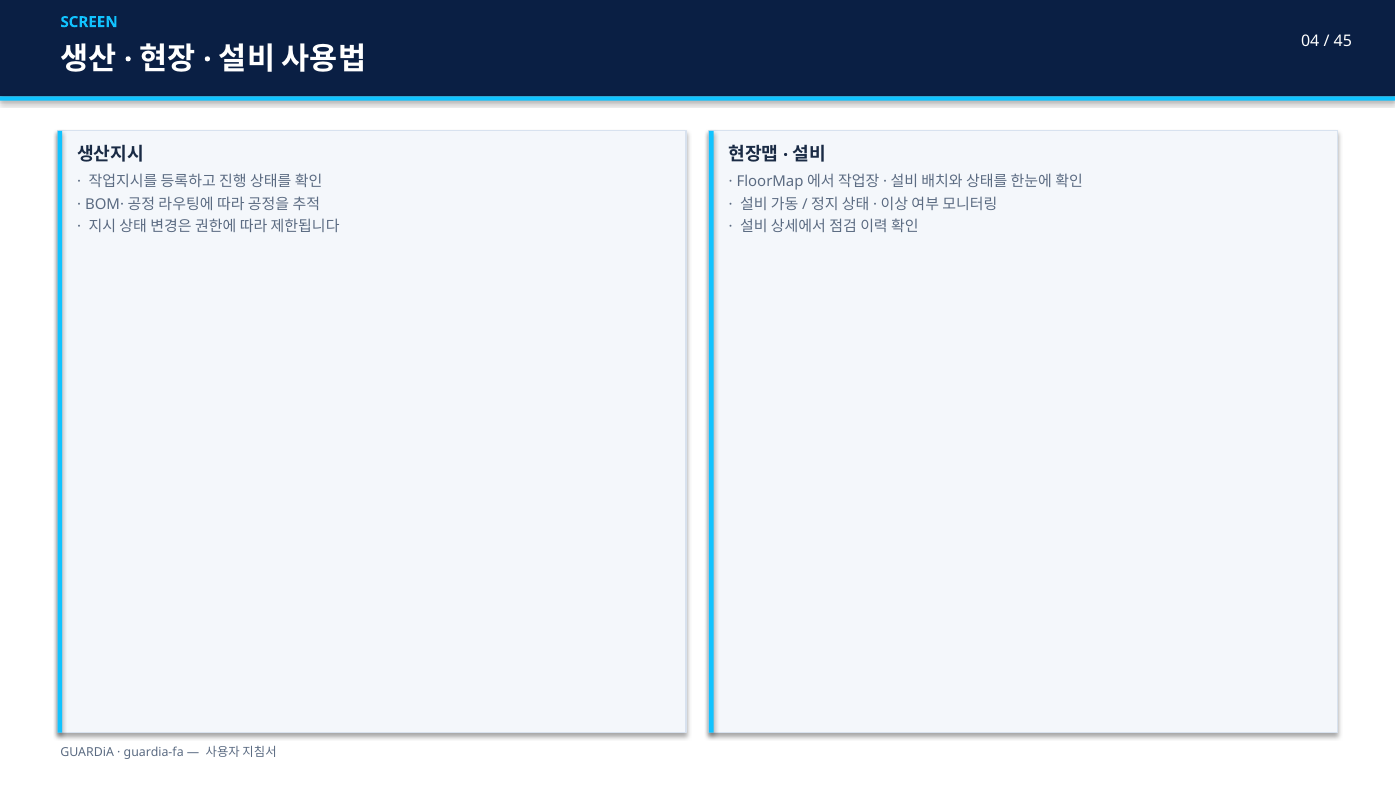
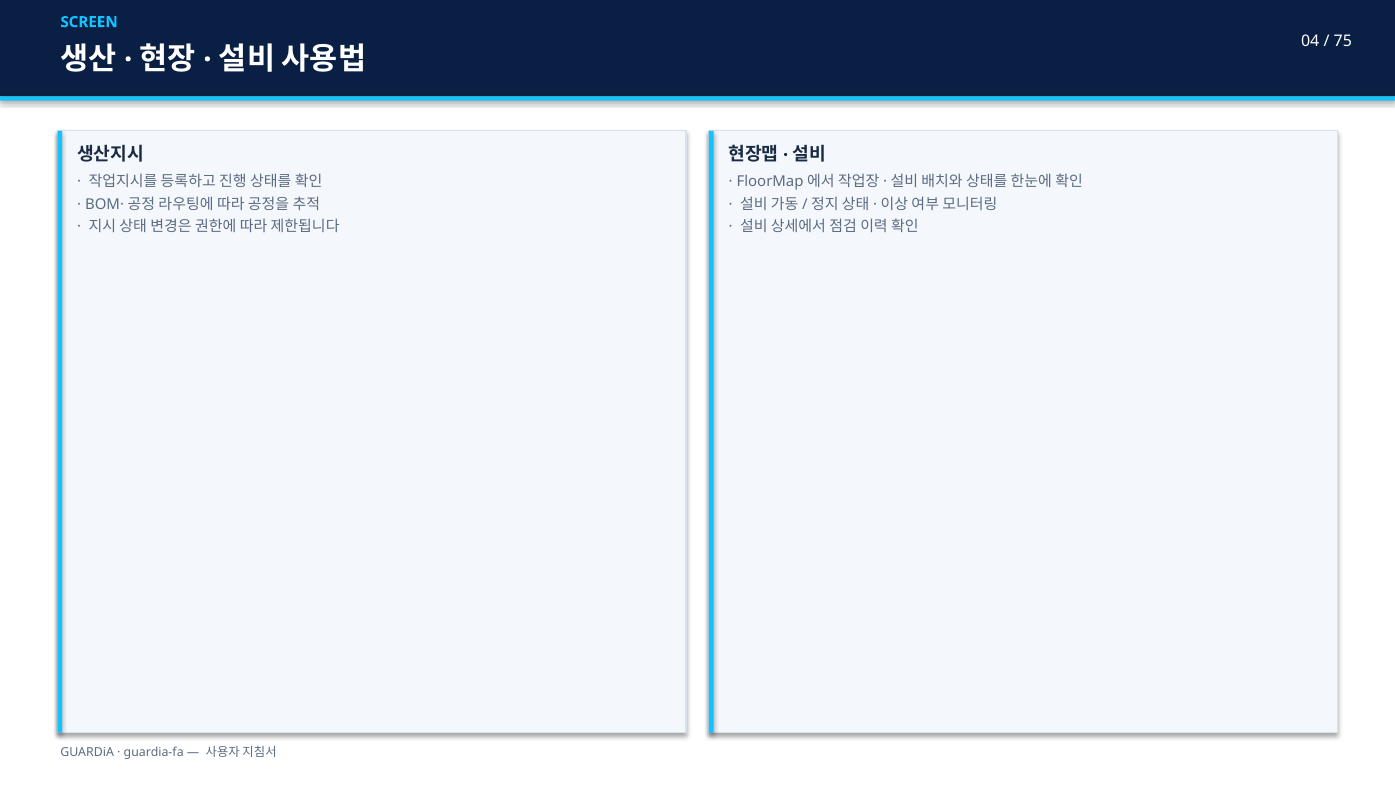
45: 45 -> 75
